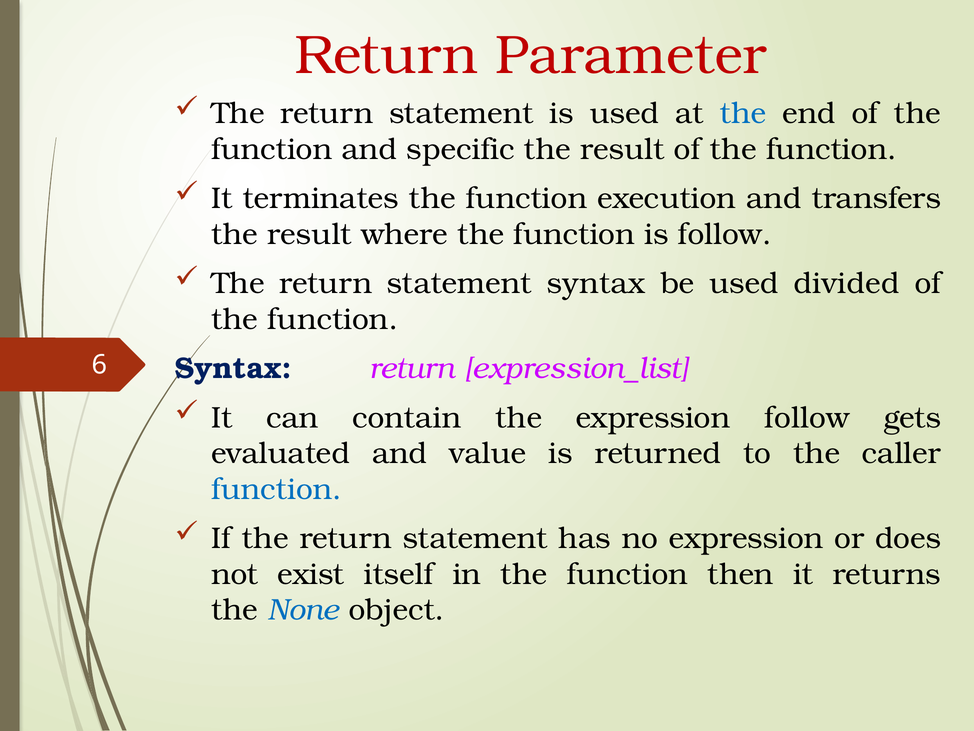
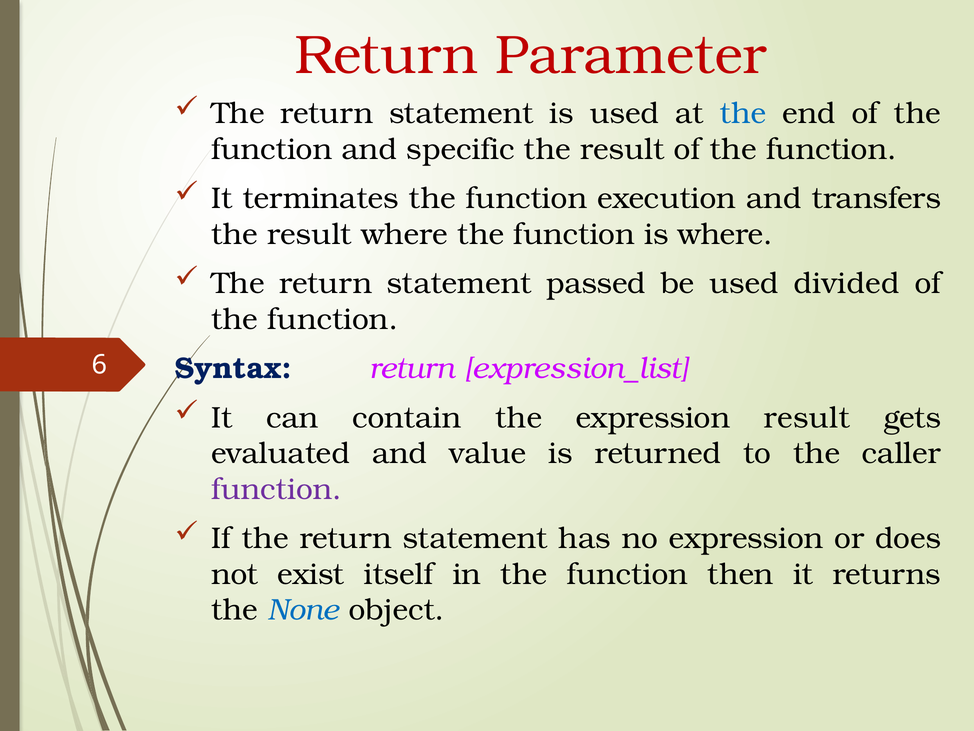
is follow: follow -> where
statement syntax: syntax -> passed
expression follow: follow -> result
function at (276, 489) colour: blue -> purple
